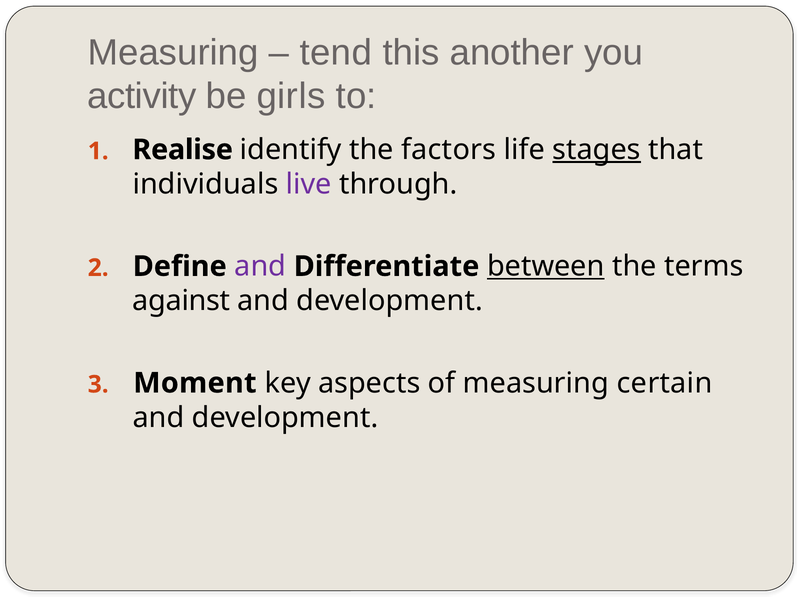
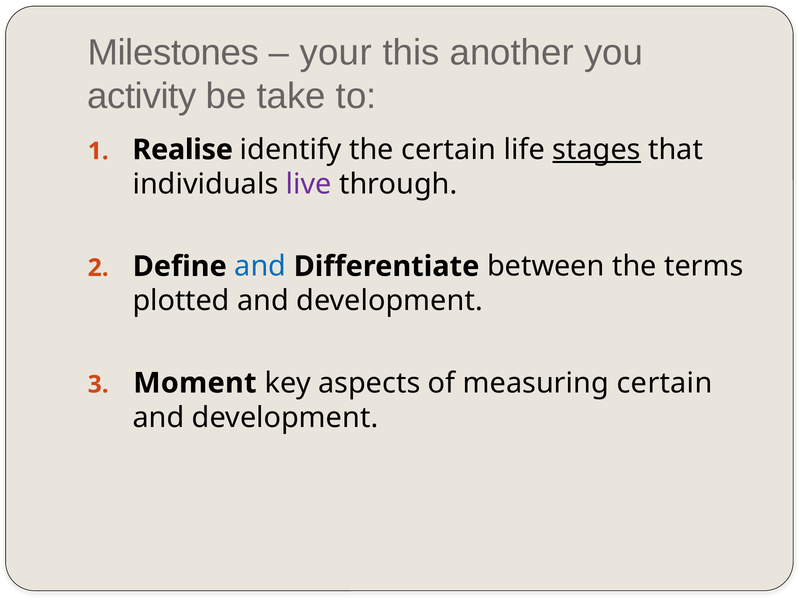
Measuring at (173, 52): Measuring -> Milestones
tend: tend -> your
girls: girls -> take
the factors: factors -> certain
and at (260, 266) colour: purple -> blue
between underline: present -> none
against: against -> plotted
